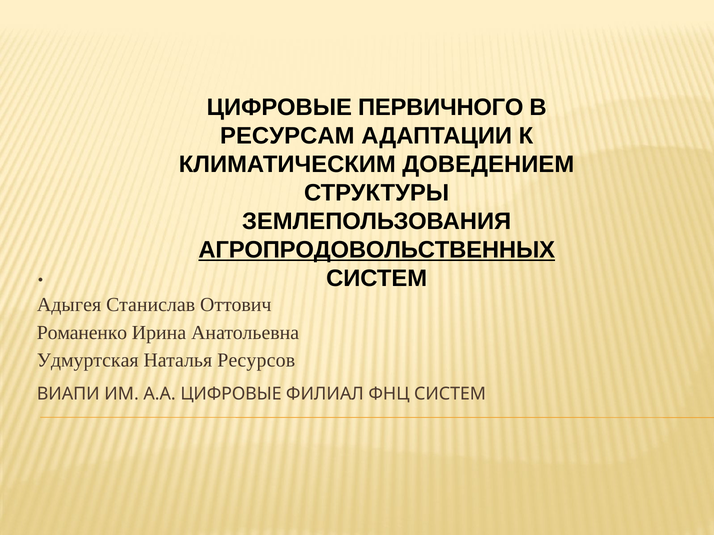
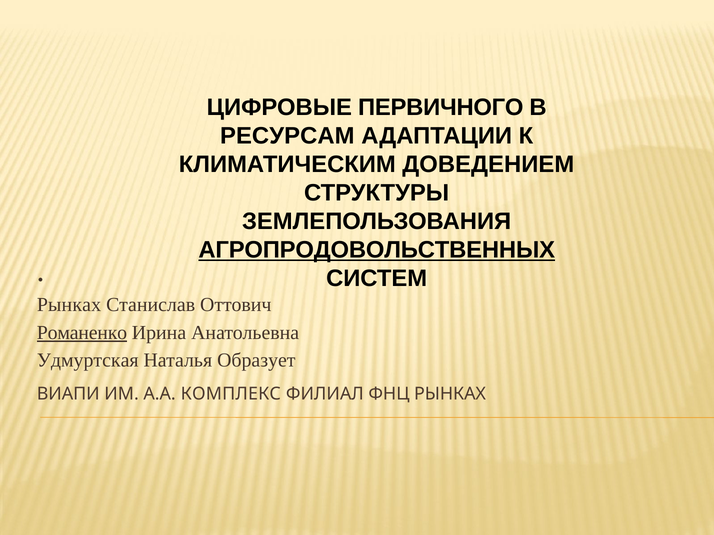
Адыгея at (69, 305): Адыгея -> Рынках
Романенко underline: none -> present
Ресурсов: Ресурсов -> Образует
А.А ЦИФРОВЫЕ: ЦИФРОВЫЕ -> КОМПЛЕКС
ФНЦ СИСТЕМ: СИСТЕМ -> РЫНКАХ
